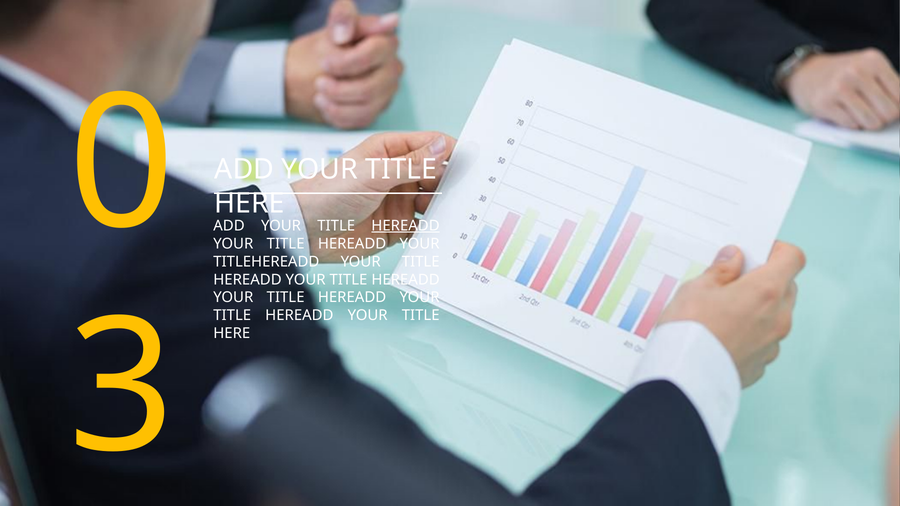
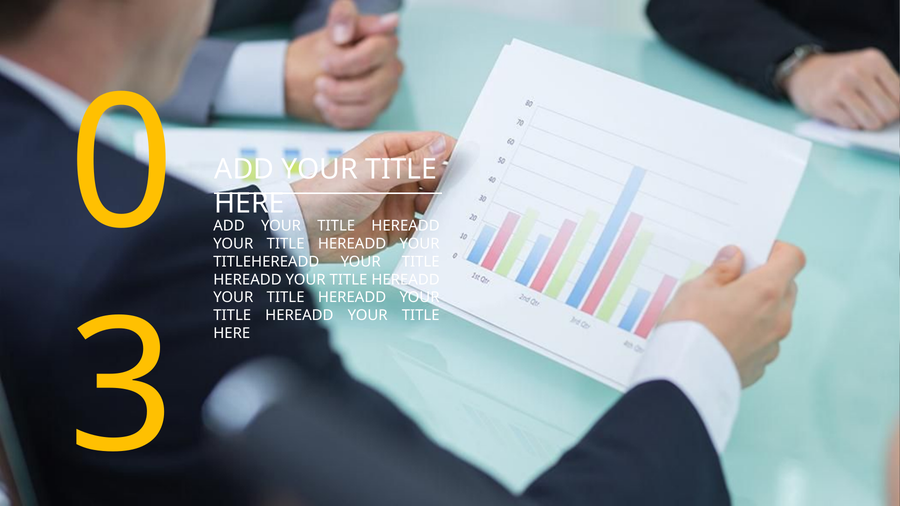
HEREADD at (406, 226) underline: present -> none
